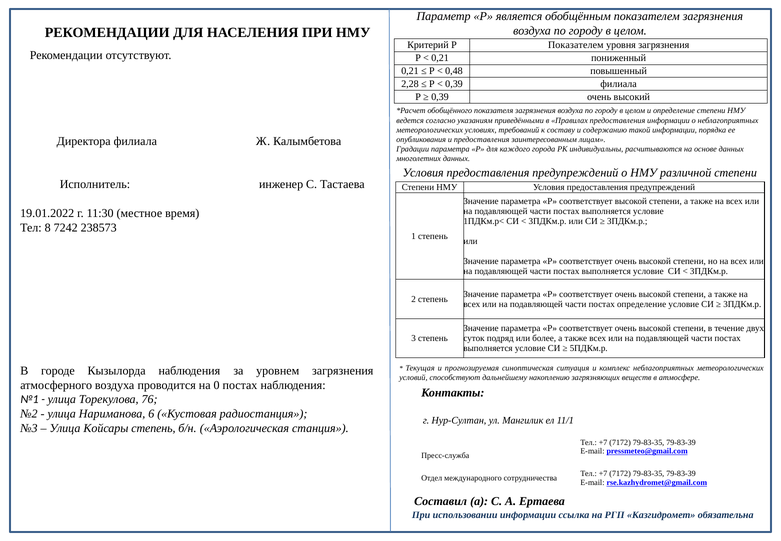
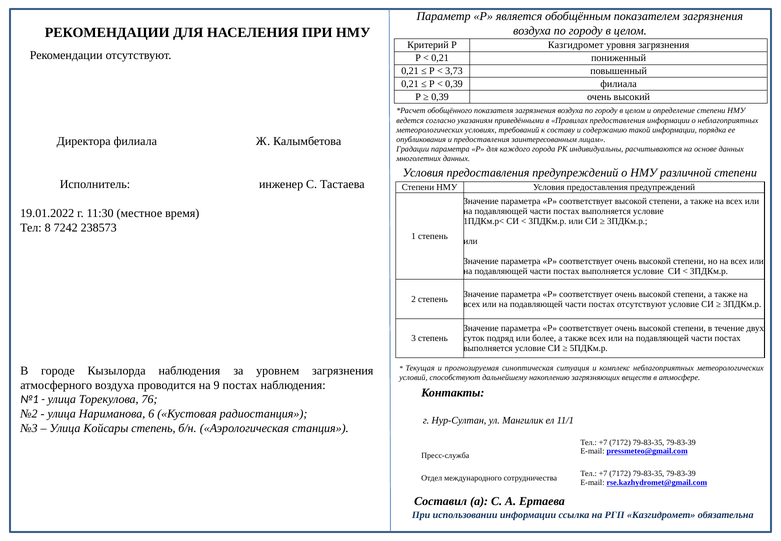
Р Показателем: Показателем -> Казгидромет
0,48: 0,48 -> 3,73
2,28 at (410, 84): 2,28 -> 0,21
постах определение: определение -> отсутствуют
0: 0 -> 9
